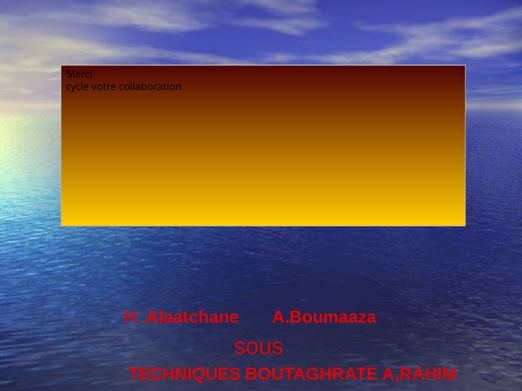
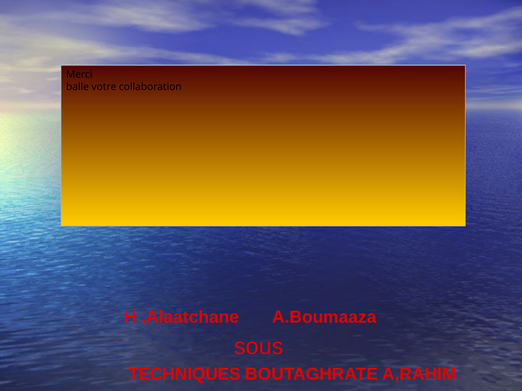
cycle: cycle -> balle
